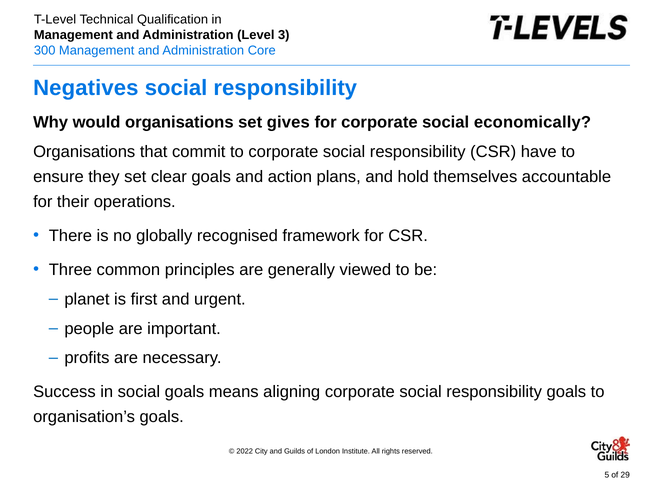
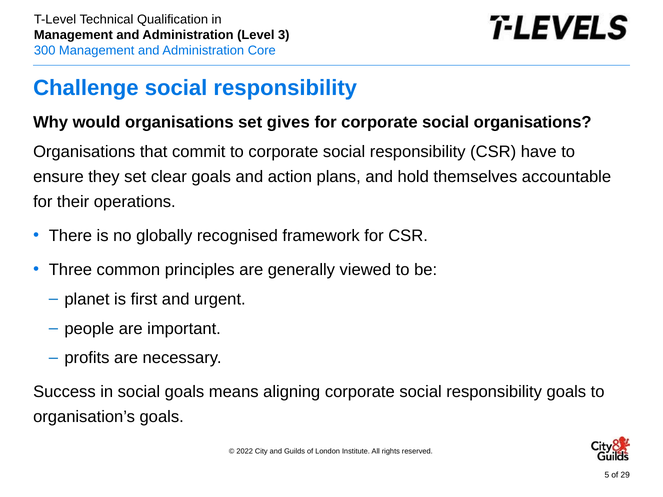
Negatives: Negatives -> Challenge
social economically: economically -> organisations
